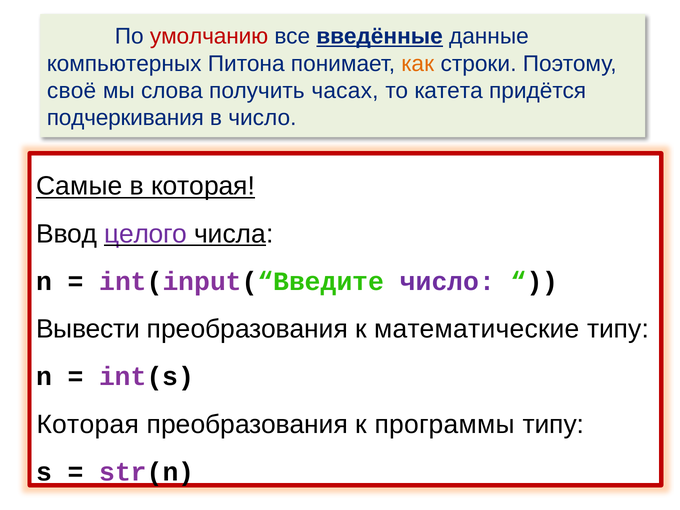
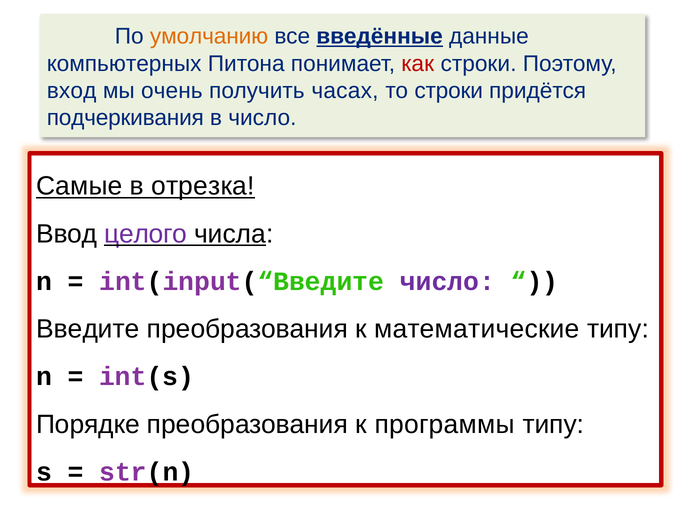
умолчанию colour: red -> orange
как colour: orange -> red
своё: своё -> вход
слова: слова -> очень
то катета: катета -> строки
в которая: которая -> отрезка
Вывести: Вывести -> Введите
Которая at (88, 424): Которая -> Порядке
